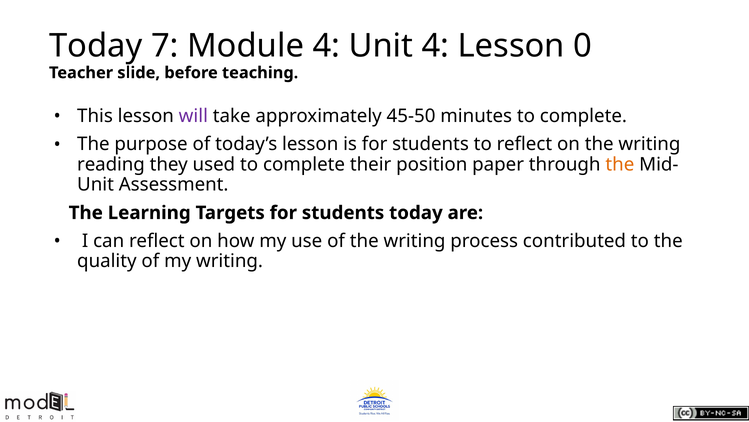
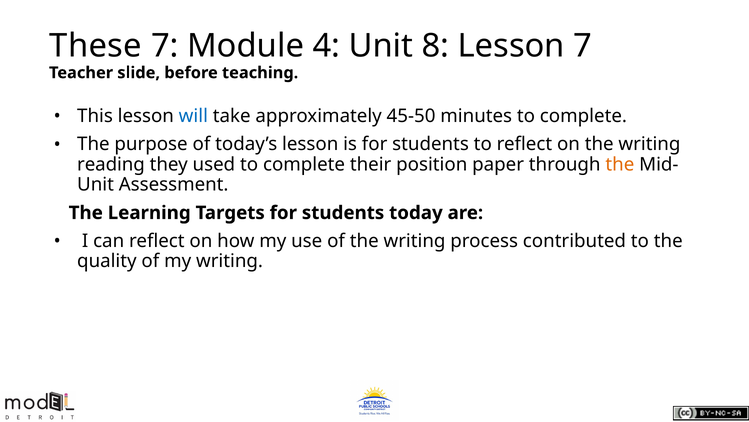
Today at (96, 46): Today -> These
Unit 4: 4 -> 8
Lesson 0: 0 -> 7
will colour: purple -> blue
